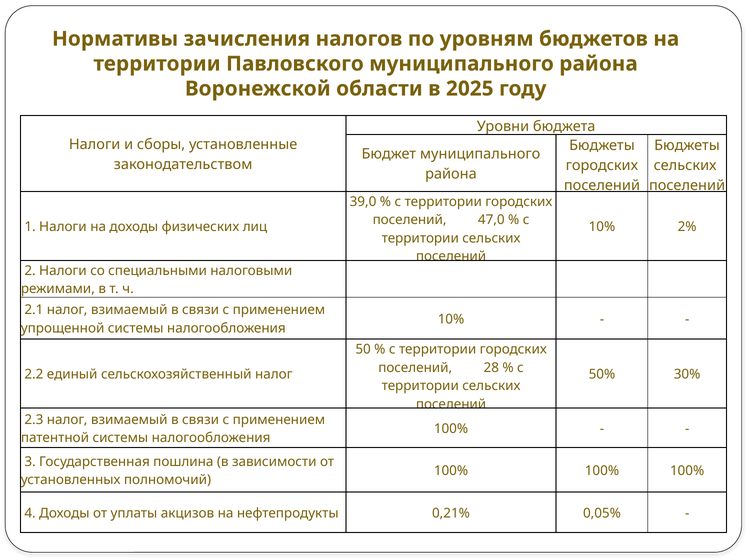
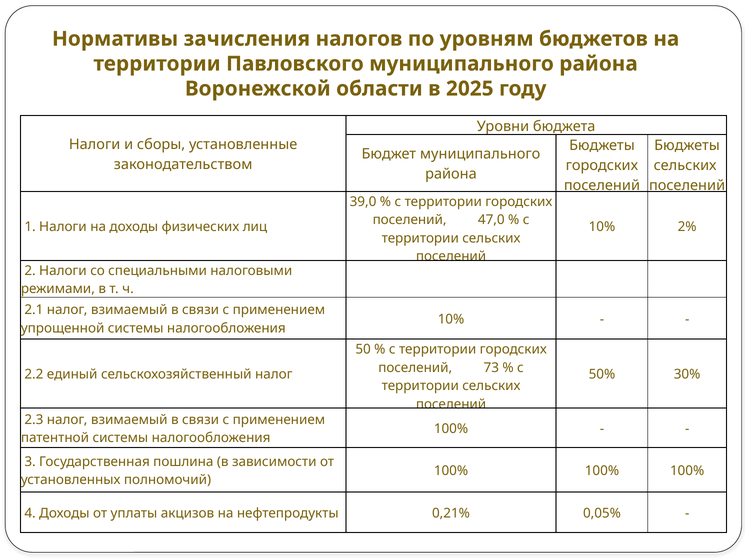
28: 28 -> 73
